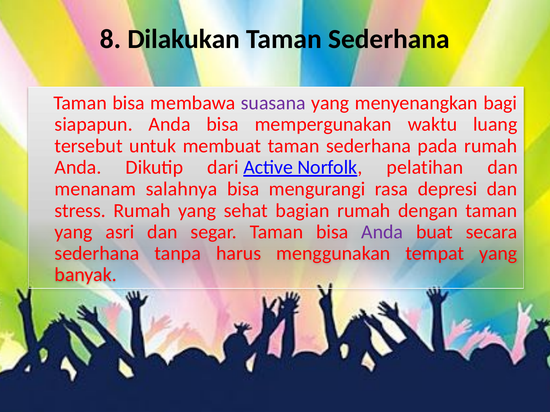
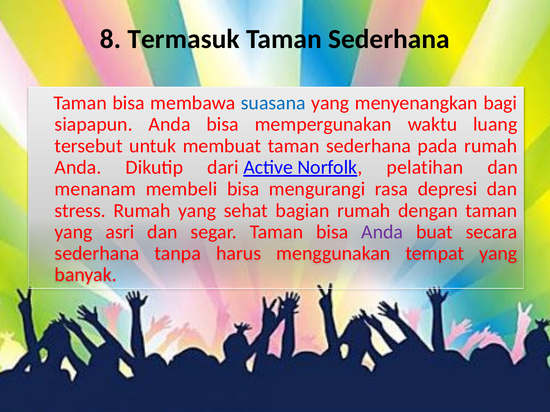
Dilakukan: Dilakukan -> Termasuk
suasana colour: purple -> blue
salahnya: salahnya -> membeli
